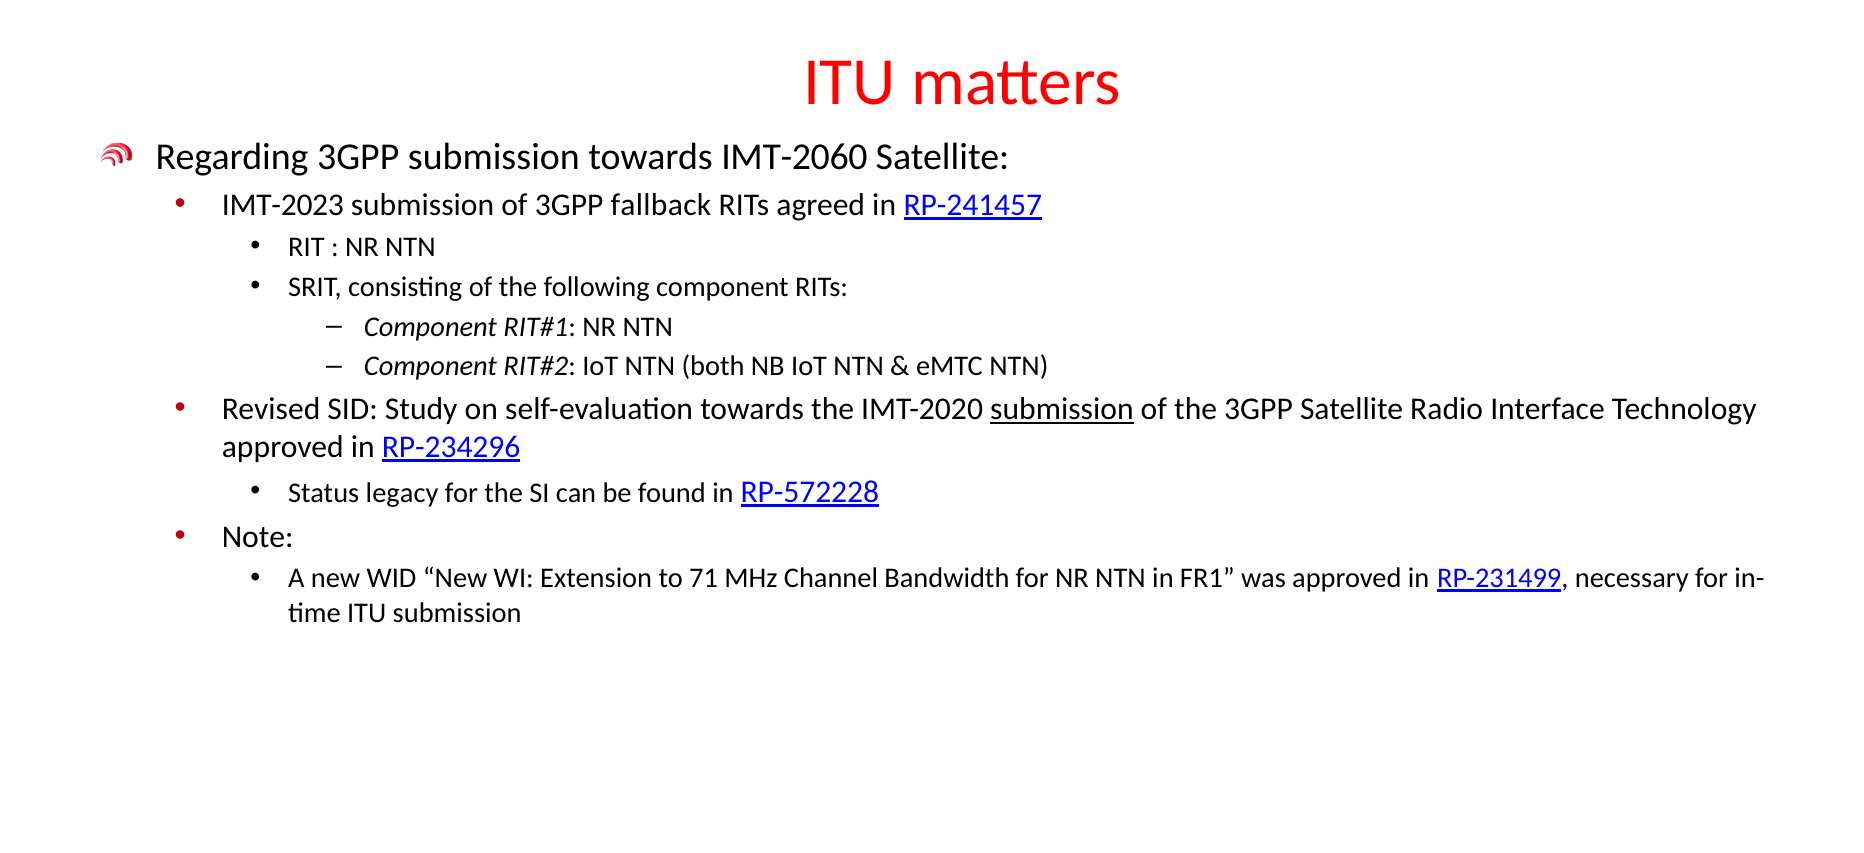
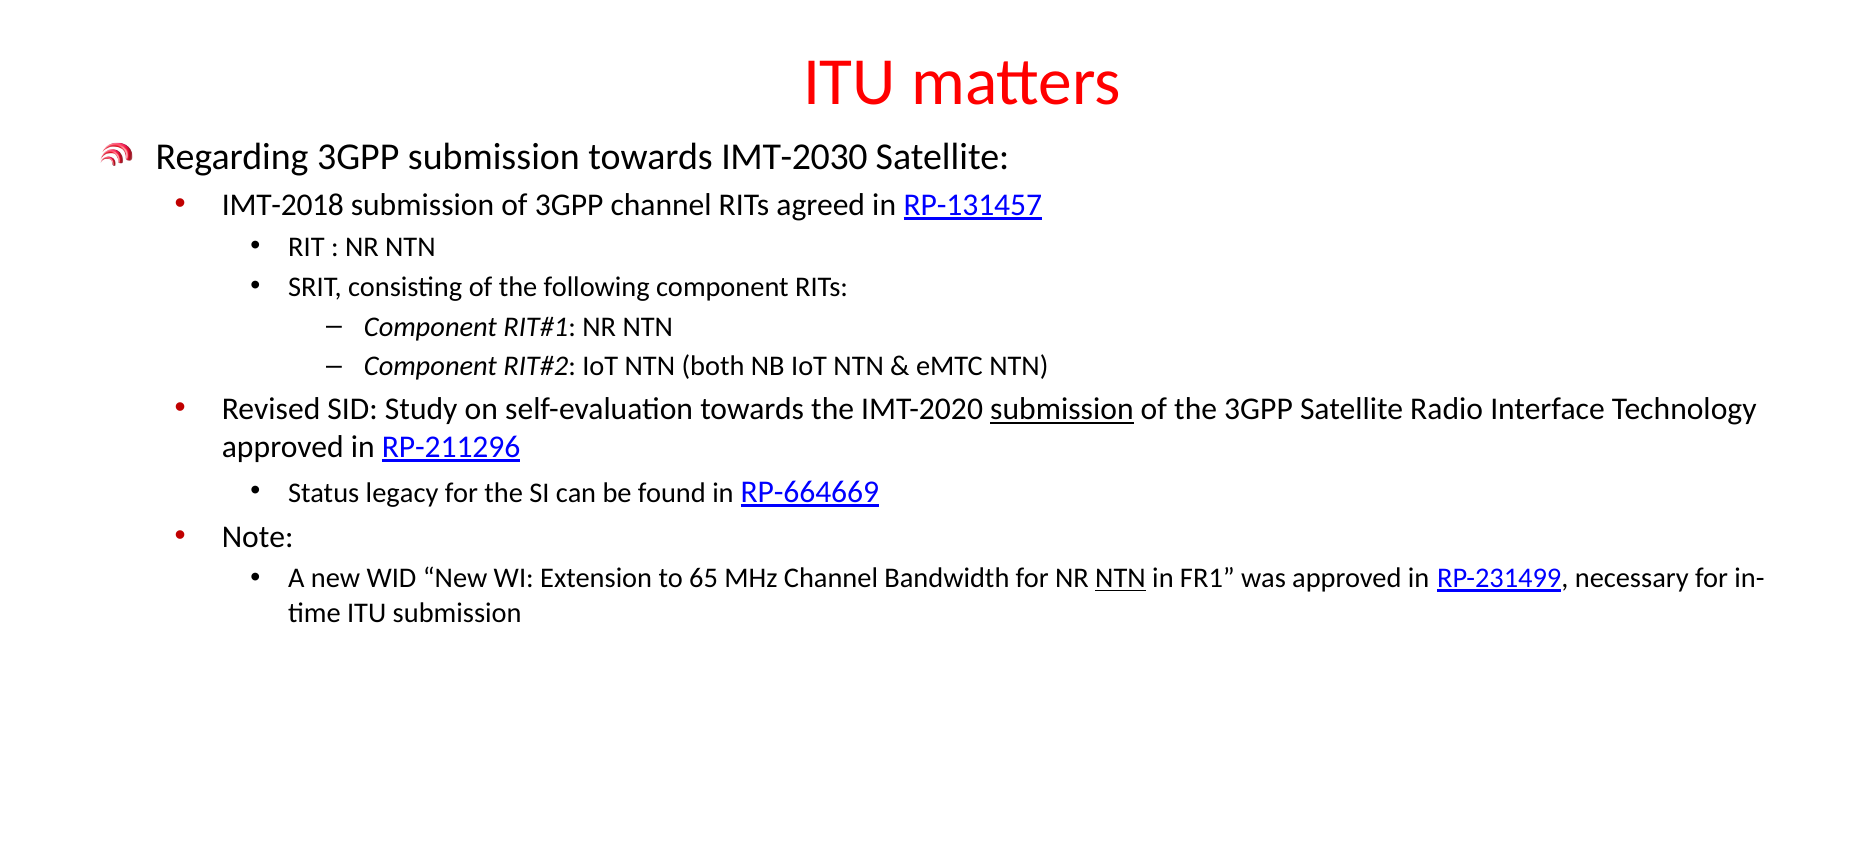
IMT-2060: IMT-2060 -> IMT-2030
IMT-2023: IMT-2023 -> IMT-2018
3GPP fallback: fallback -> channel
RP-241457: RP-241457 -> RP-131457
RP-234296: RP-234296 -> RP-211296
RP-572228: RP-572228 -> RP-664669
71: 71 -> 65
NTN at (1120, 578) underline: none -> present
